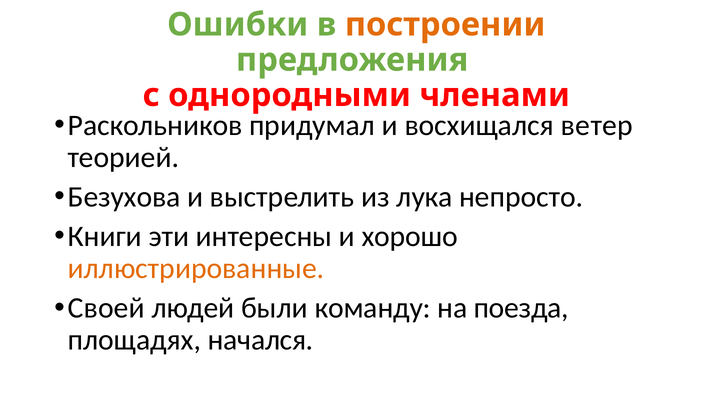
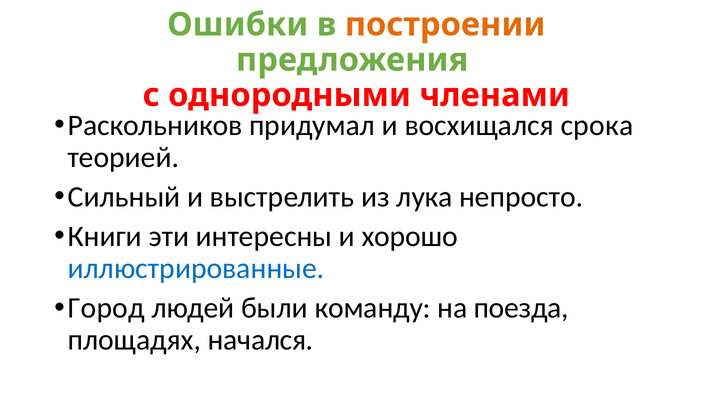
ветер: ветер -> срока
Безухова: Безухова -> Сильный
иллюстрированные colour: orange -> blue
Своей: Своей -> Город
